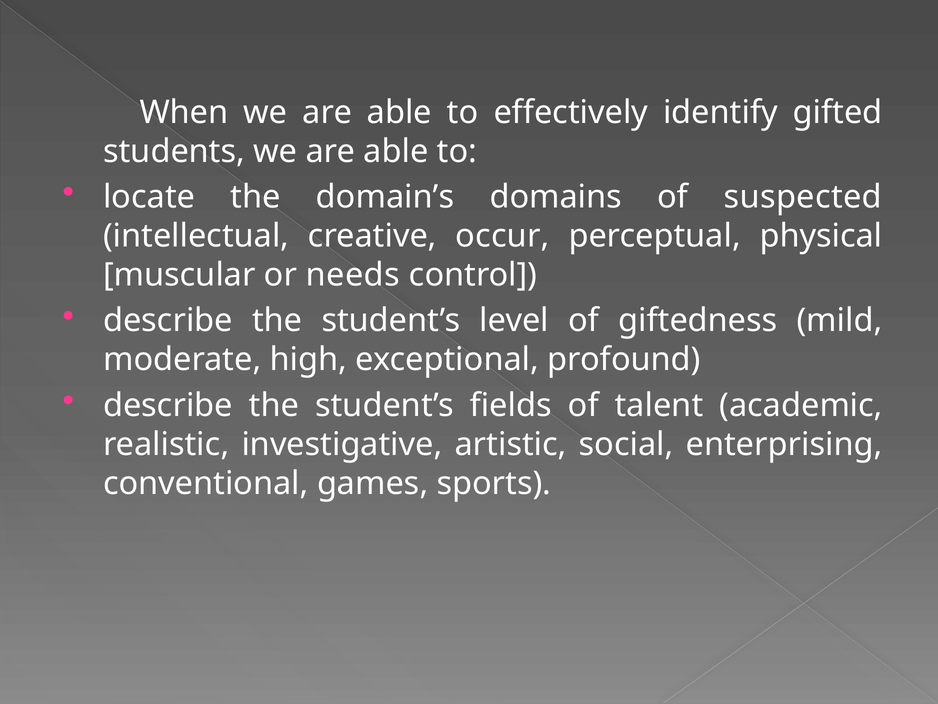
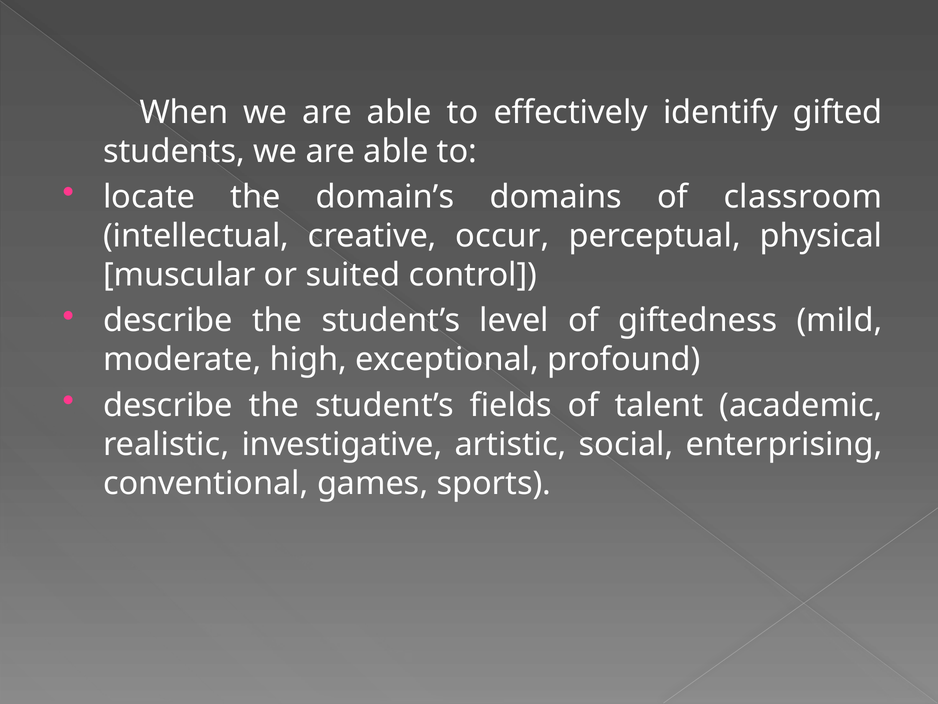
suspected: suspected -> classroom
needs: needs -> suited
